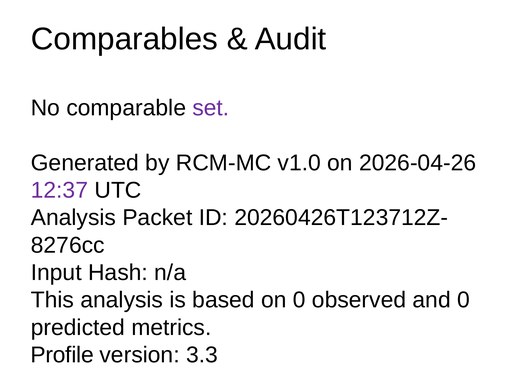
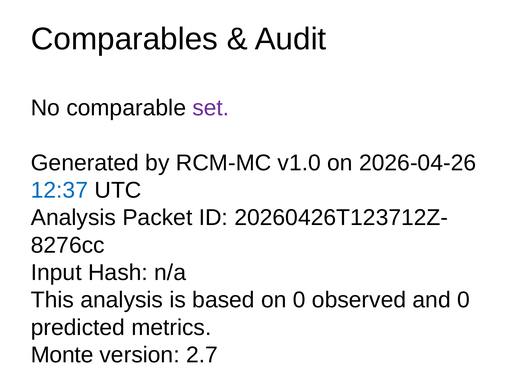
12:37 colour: purple -> blue
Profile: Profile -> Monte
3.3: 3.3 -> 2.7
